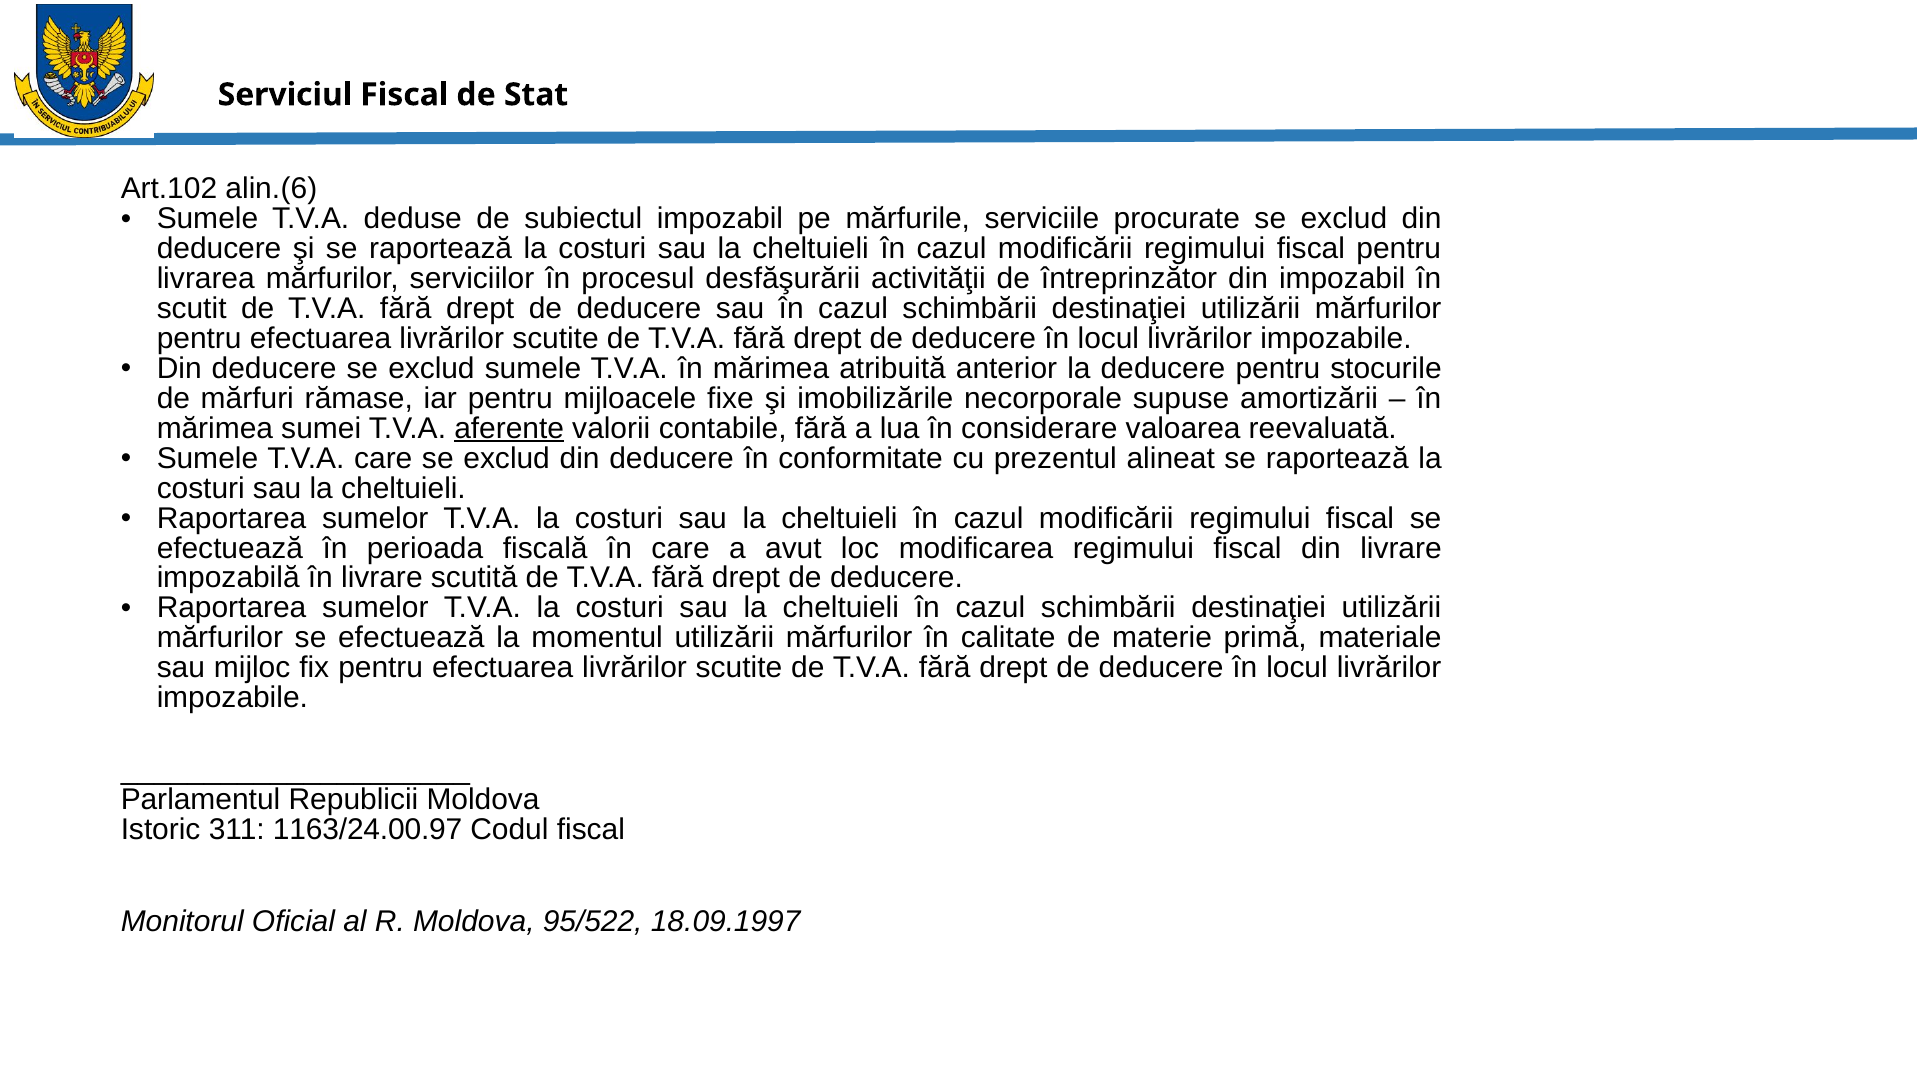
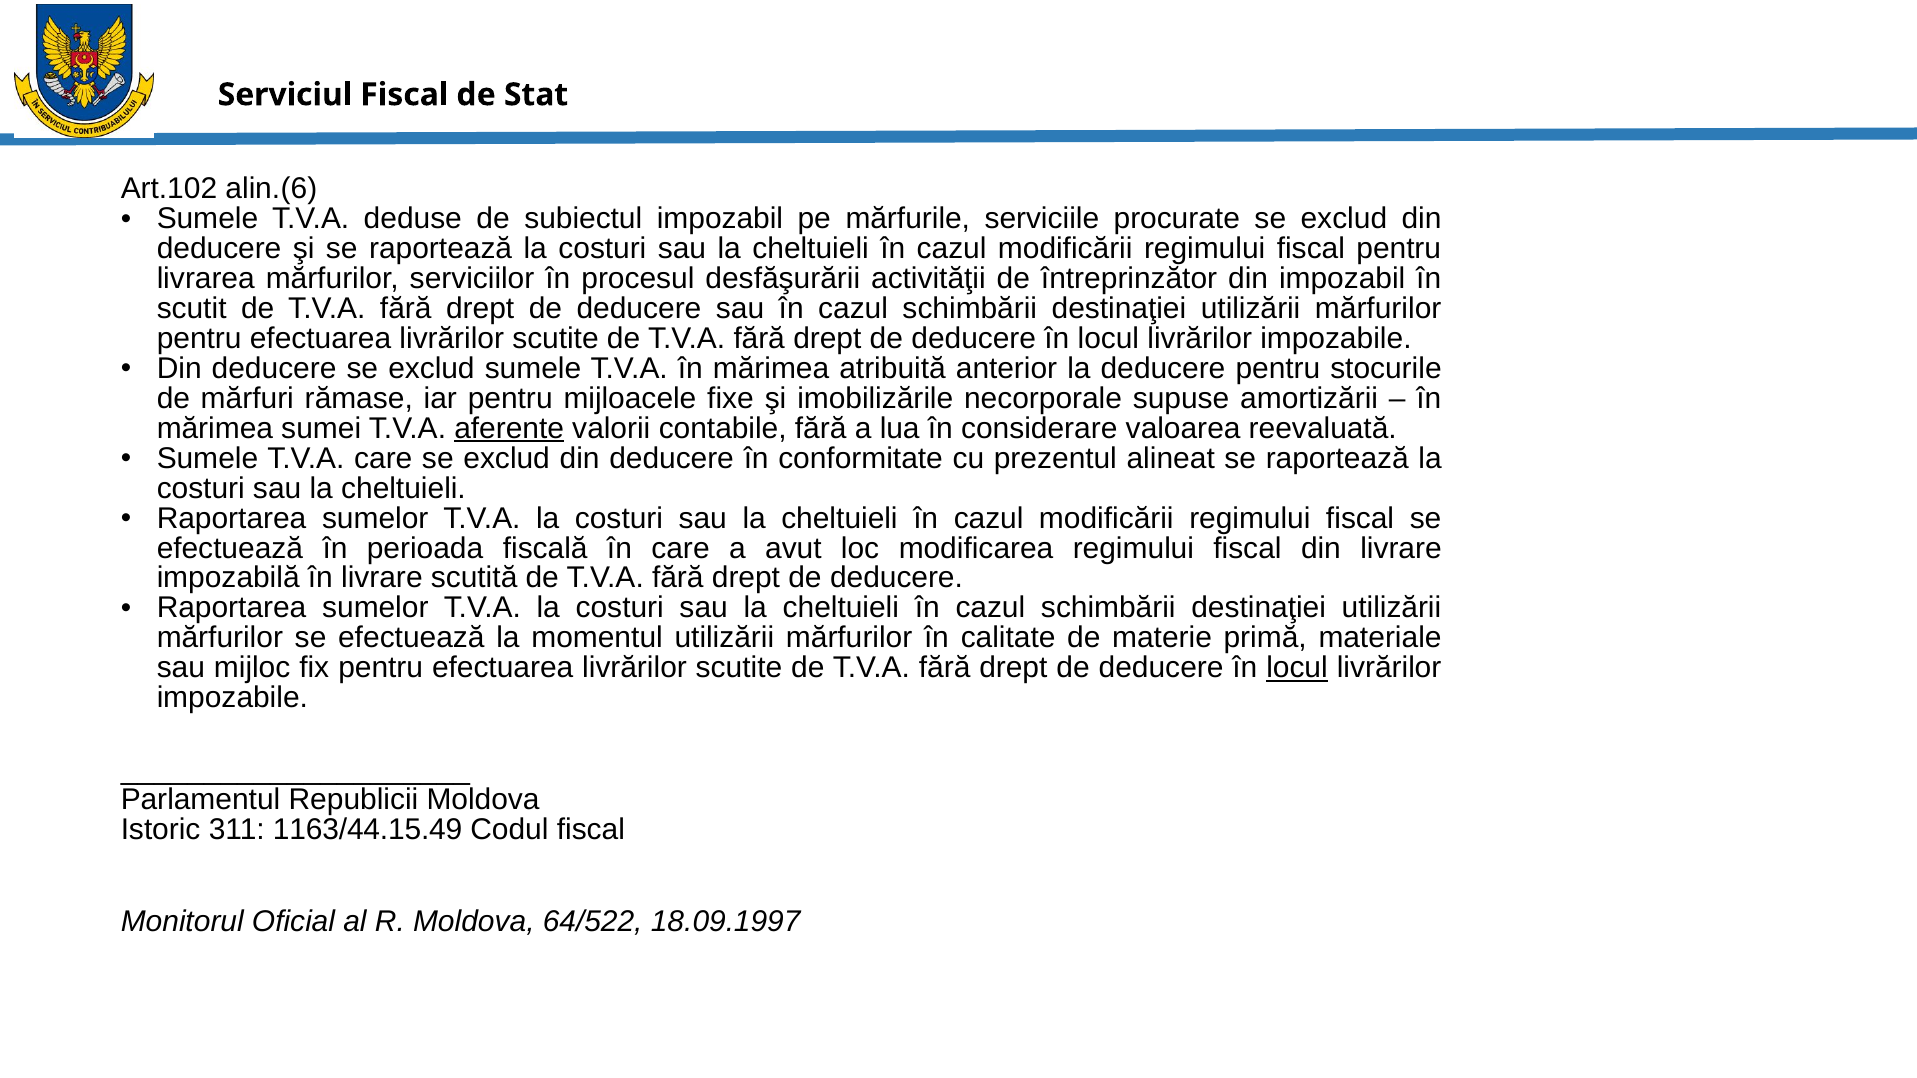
locul at (1297, 668) underline: none -> present
1163/24.00.97: 1163/24.00.97 -> 1163/44.15.49
95/522: 95/522 -> 64/522
